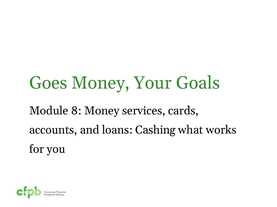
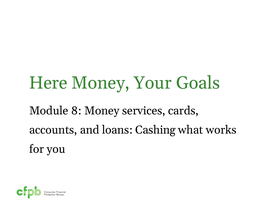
Goes: Goes -> Here
